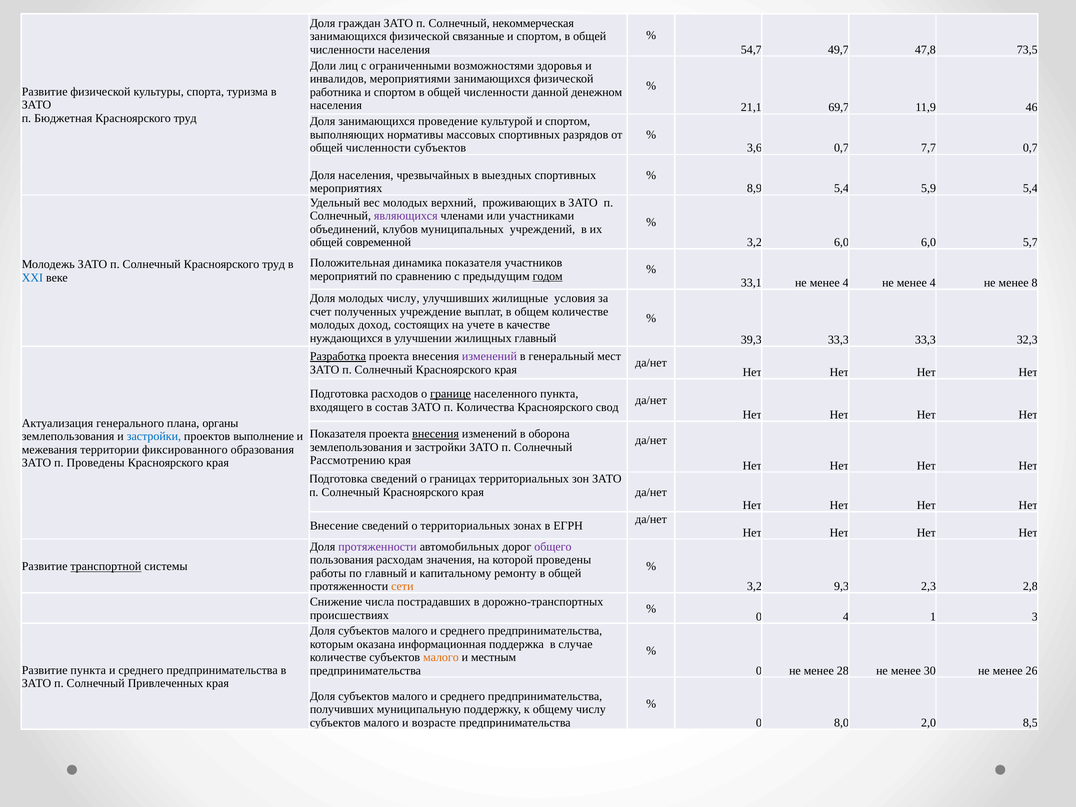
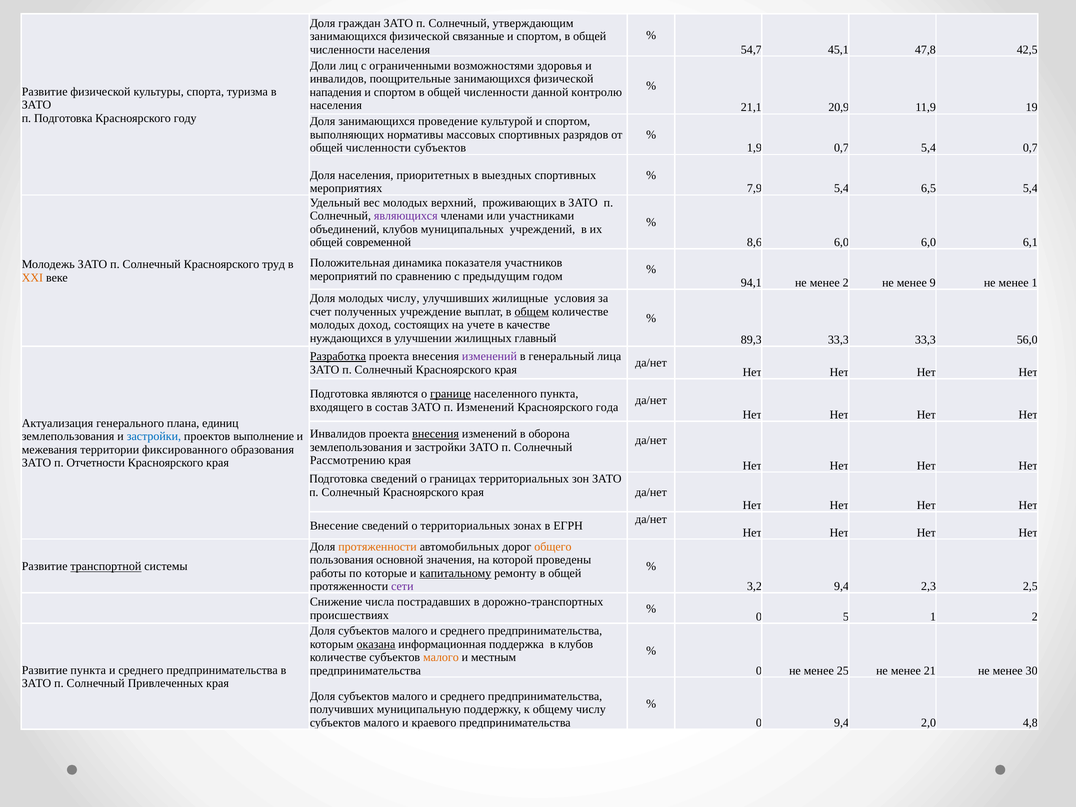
некоммерческая: некоммерческая -> утверждающим
49,7: 49,7 -> 45,1
73,5: 73,5 -> 42,5
мероприятиями: мероприятиями -> поощрительные
работника: работника -> нападения
денежном: денежном -> контролю
69,7: 69,7 -> 20,9
46: 46 -> 19
п Бюджетная: Бюджетная -> Подготовка
труд at (185, 118): труд -> году
3,6: 3,6 -> 1,9
0,7 7,7: 7,7 -> 5,4
чрезвычайных: чрезвычайных -> приоритетных
8,9: 8,9 -> 7,9
5,9: 5,9 -> 6,5
3,2 at (754, 242): 3,2 -> 8,6
5,7: 5,7 -> 6,1
годом underline: present -> none
XXI colour: blue -> orange
33,1: 33,1 -> 94,1
4 at (846, 283): 4 -> 2
4 at (933, 283): 4 -> 9
менее 8: 8 -> 1
общем underline: none -> present
39,3: 39,3 -> 89,3
32,3: 32,3 -> 56,0
мест: мест -> лица
расходов: расходов -> являются
п Количества: Количества -> Изменений
свод: свод -> года
органы: органы -> единиц
Показателя at (338, 434): Показателя -> Инвалидов
п Проведены: Проведены -> Отчетности
протяженности at (378, 547) colour: purple -> orange
общего colour: purple -> orange
расходам: расходам -> основной
по главный: главный -> которые
капитальному underline: none -> present
сети colour: orange -> purple
3,2 9,3: 9,3 -> 9,4
2,8: 2,8 -> 2,5
0 4: 4 -> 5
1 3: 3 -> 2
оказана underline: none -> present
в случае: случае -> клубов
28: 28 -> 25
30: 30 -> 21
26: 26 -> 30
возрасте: возрасте -> краевого
0 8,0: 8,0 -> 9,4
8,5: 8,5 -> 4,8
